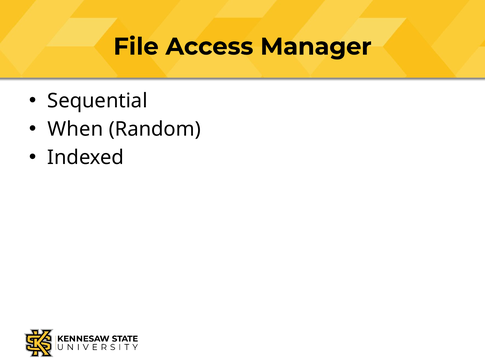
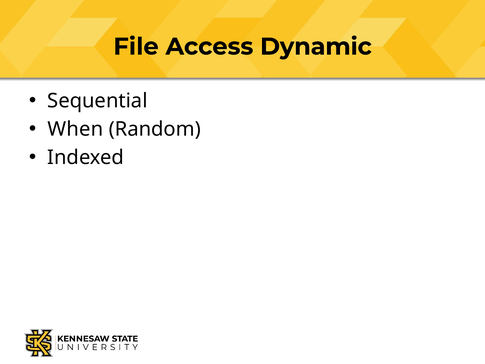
Manager: Manager -> Dynamic
